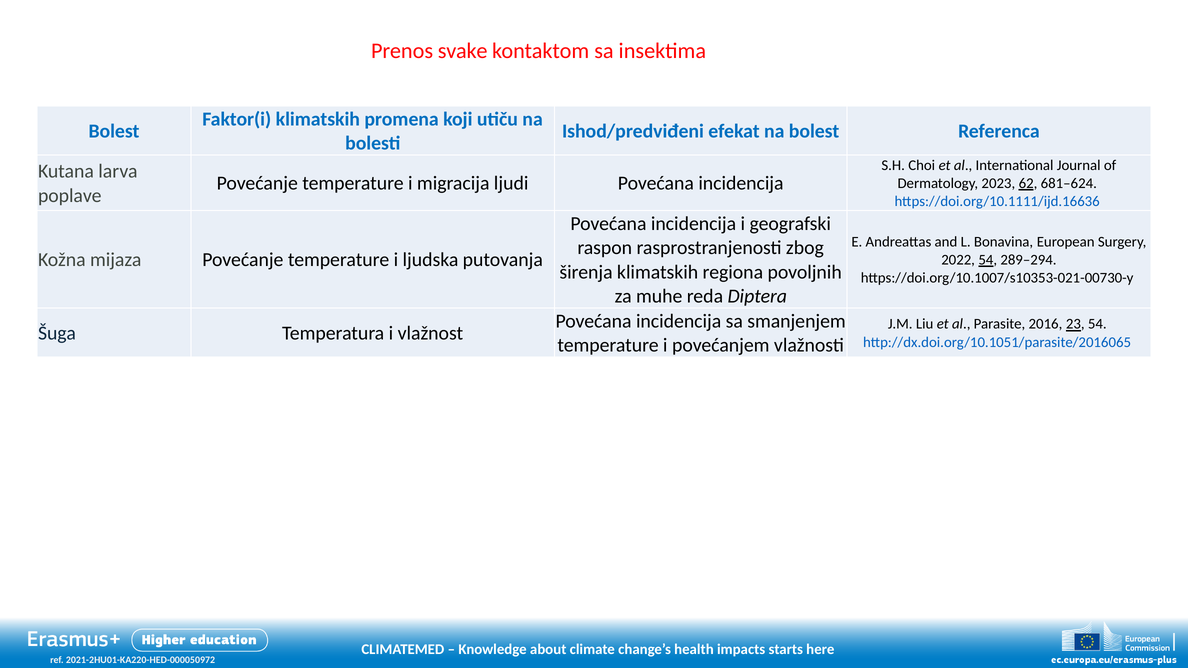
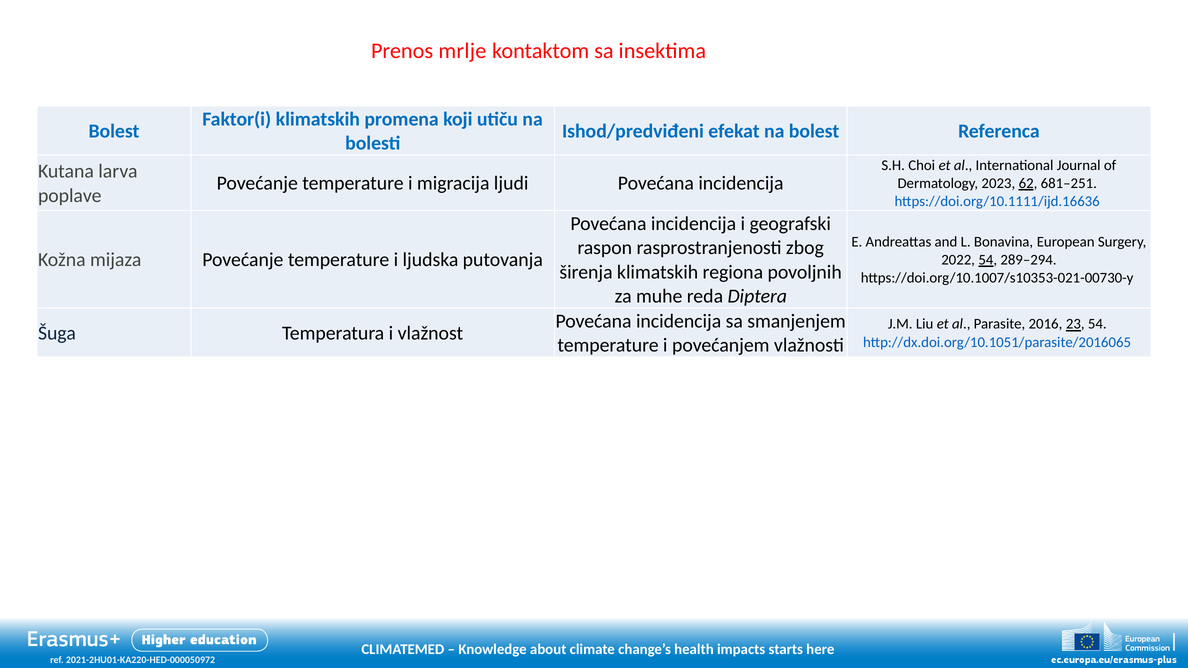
svake: svake -> mrlje
681–624: 681–624 -> 681–251
